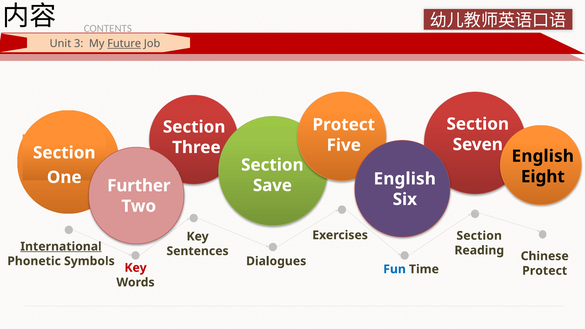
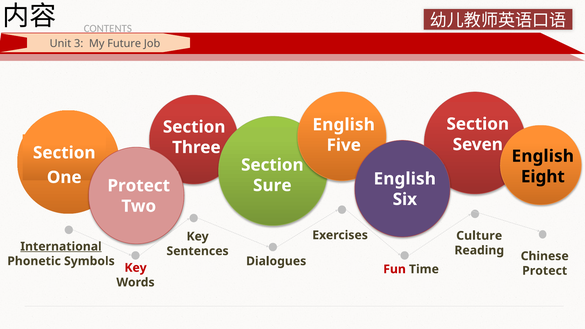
Future underline: present -> none
Protect at (344, 125): Protect -> English
Save: Save -> Sure
Further at (139, 186): Further -> Protect
Section at (479, 236): Section -> Culture
Fun colour: blue -> red
